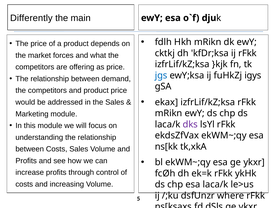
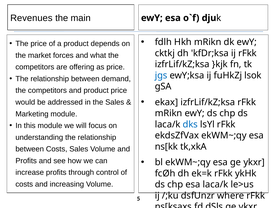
Differently: Differently -> Revenues
igys: igys -> lsok
dks colour: purple -> blue
